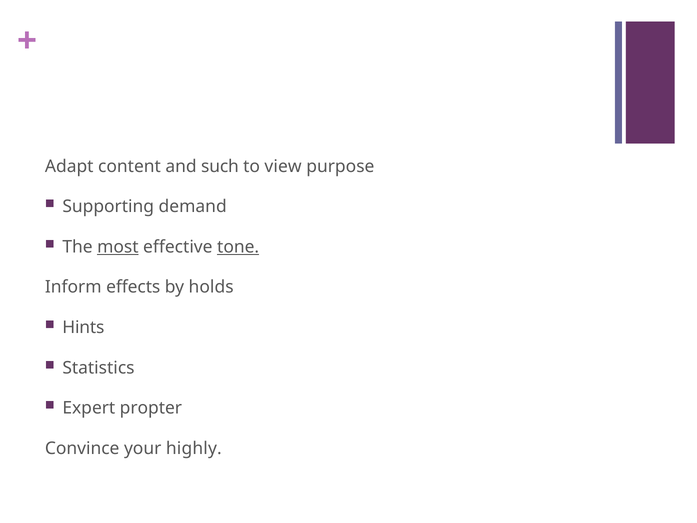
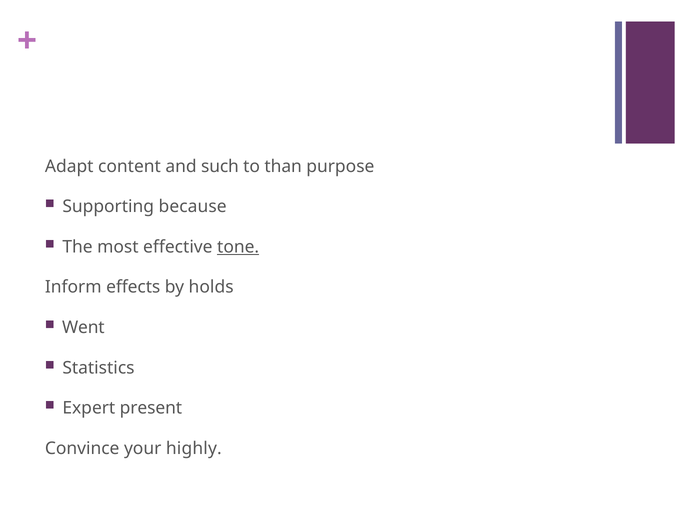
view: view -> than
demand: demand -> because
most underline: present -> none
Hints: Hints -> Went
propter: propter -> present
